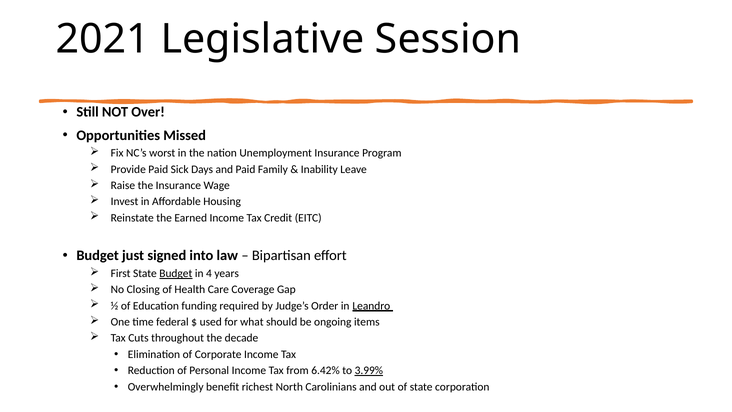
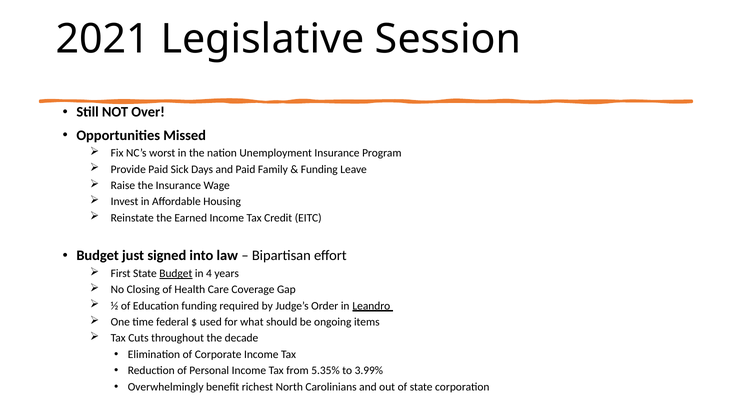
Inability at (319, 169): Inability -> Funding
6.42%: 6.42% -> 5.35%
3.99% underline: present -> none
